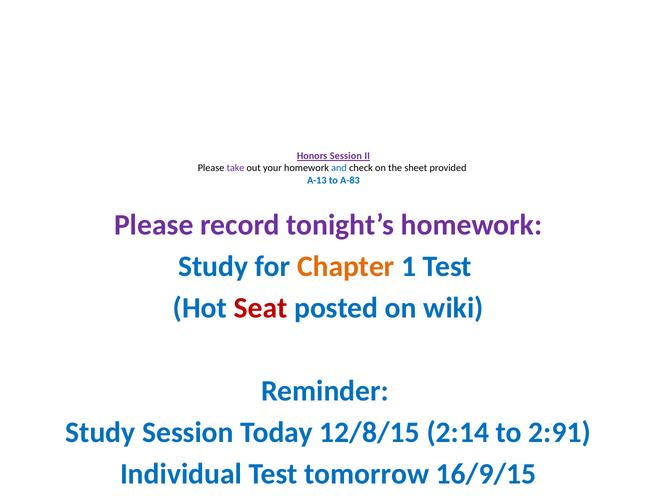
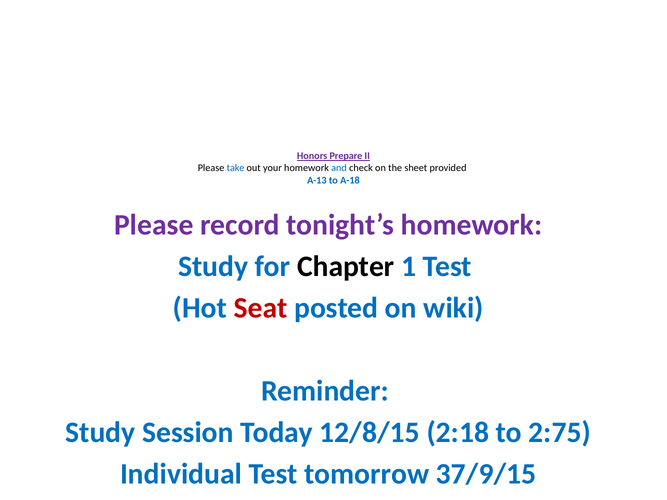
Honors Session: Session -> Prepare
take colour: purple -> blue
A-83: A-83 -> A-18
Chapter colour: orange -> black
2:14: 2:14 -> 2:18
2:91: 2:91 -> 2:75
16/9/15: 16/9/15 -> 37/9/15
